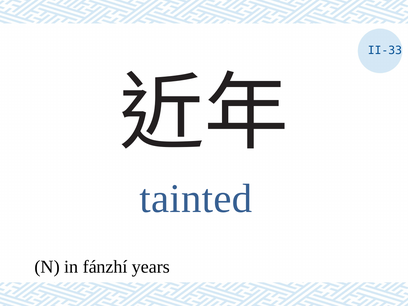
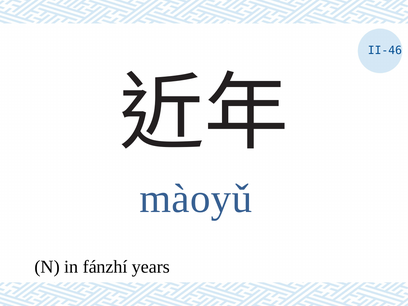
II-33: II-33 -> II-46
tainted: tainted -> màoyǔ
